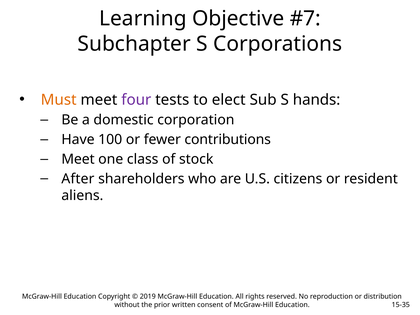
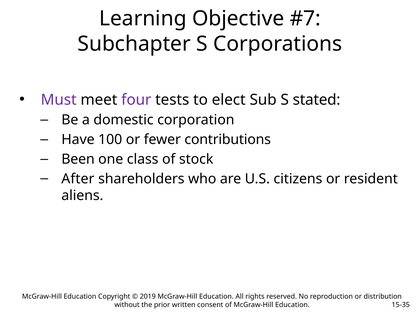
Must colour: orange -> purple
hands: hands -> stated
Meet at (78, 159): Meet -> Been
